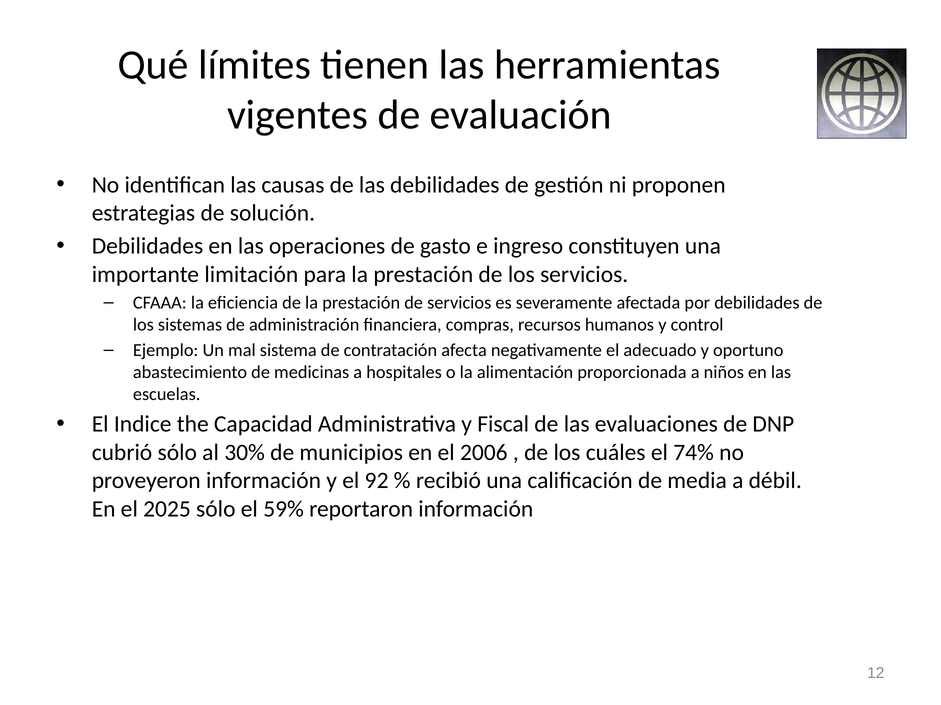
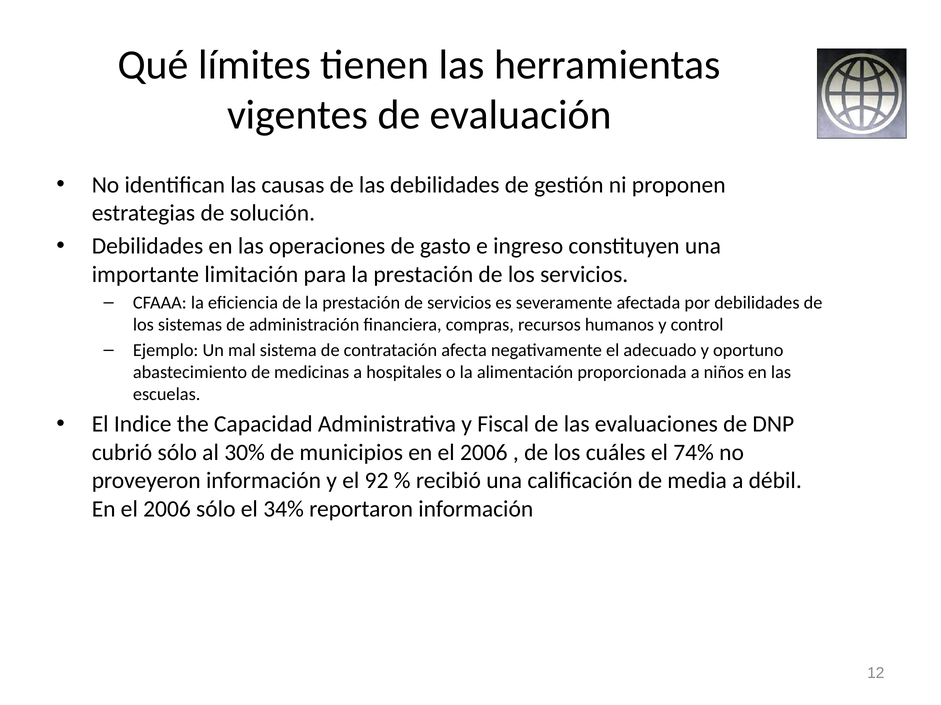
2025 at (167, 509): 2025 -> 2006
59%: 59% -> 34%
